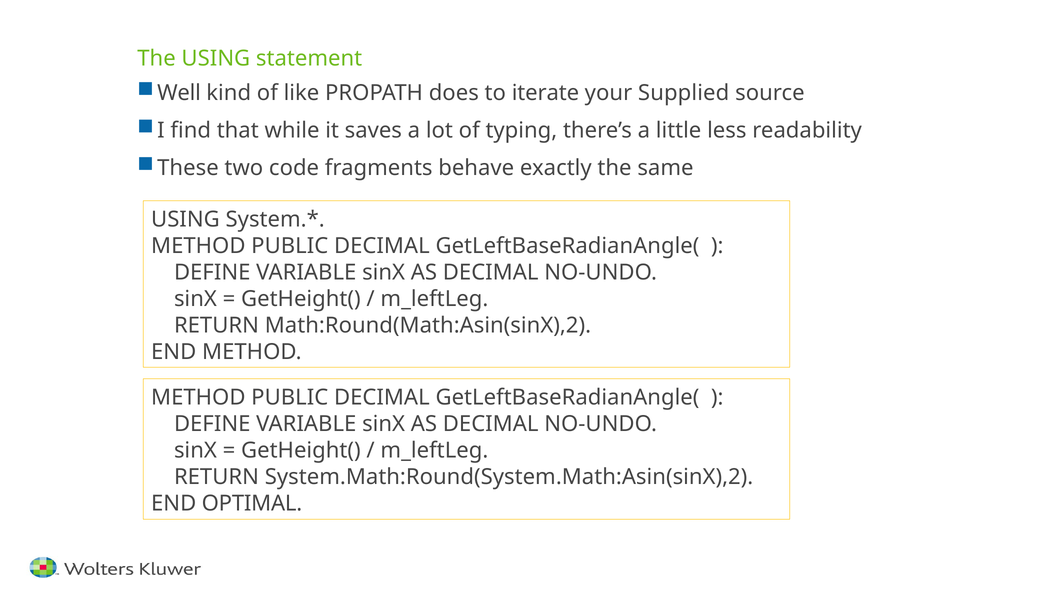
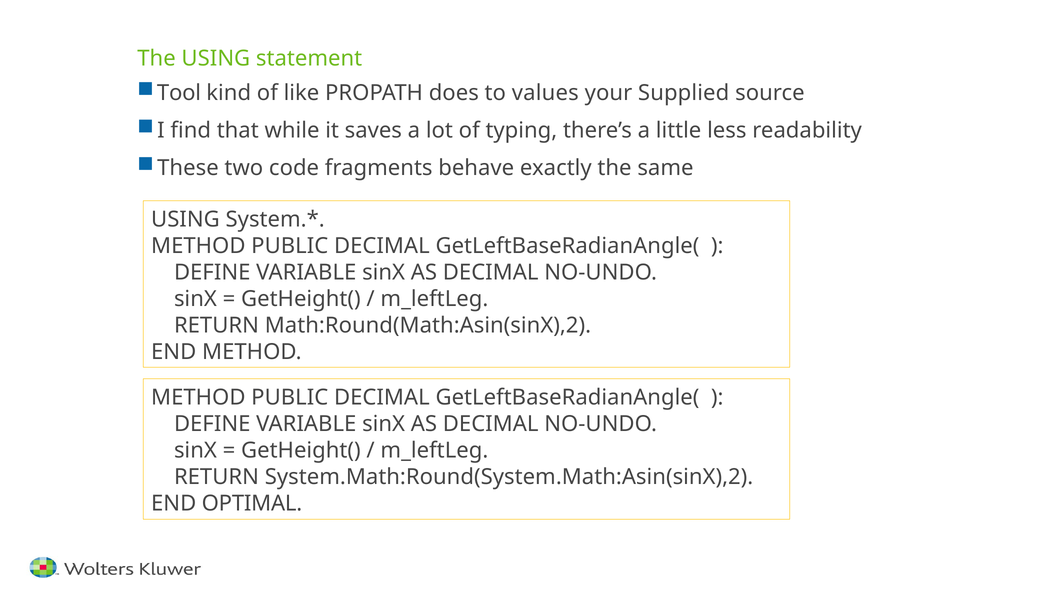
Well: Well -> Tool
iterate: iterate -> values
